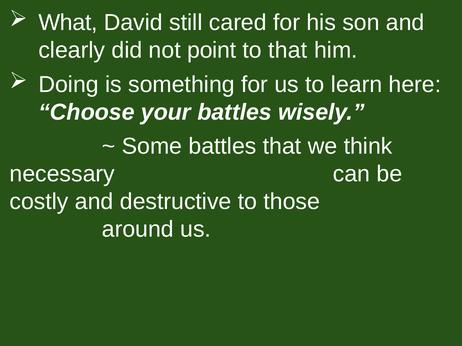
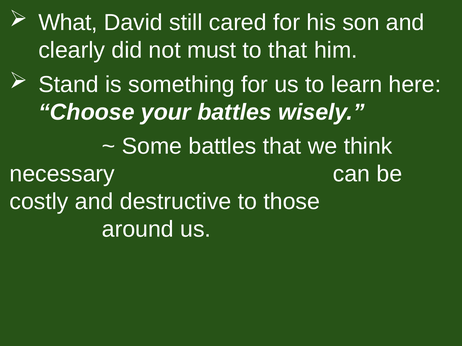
point: point -> must
Doing: Doing -> Stand
